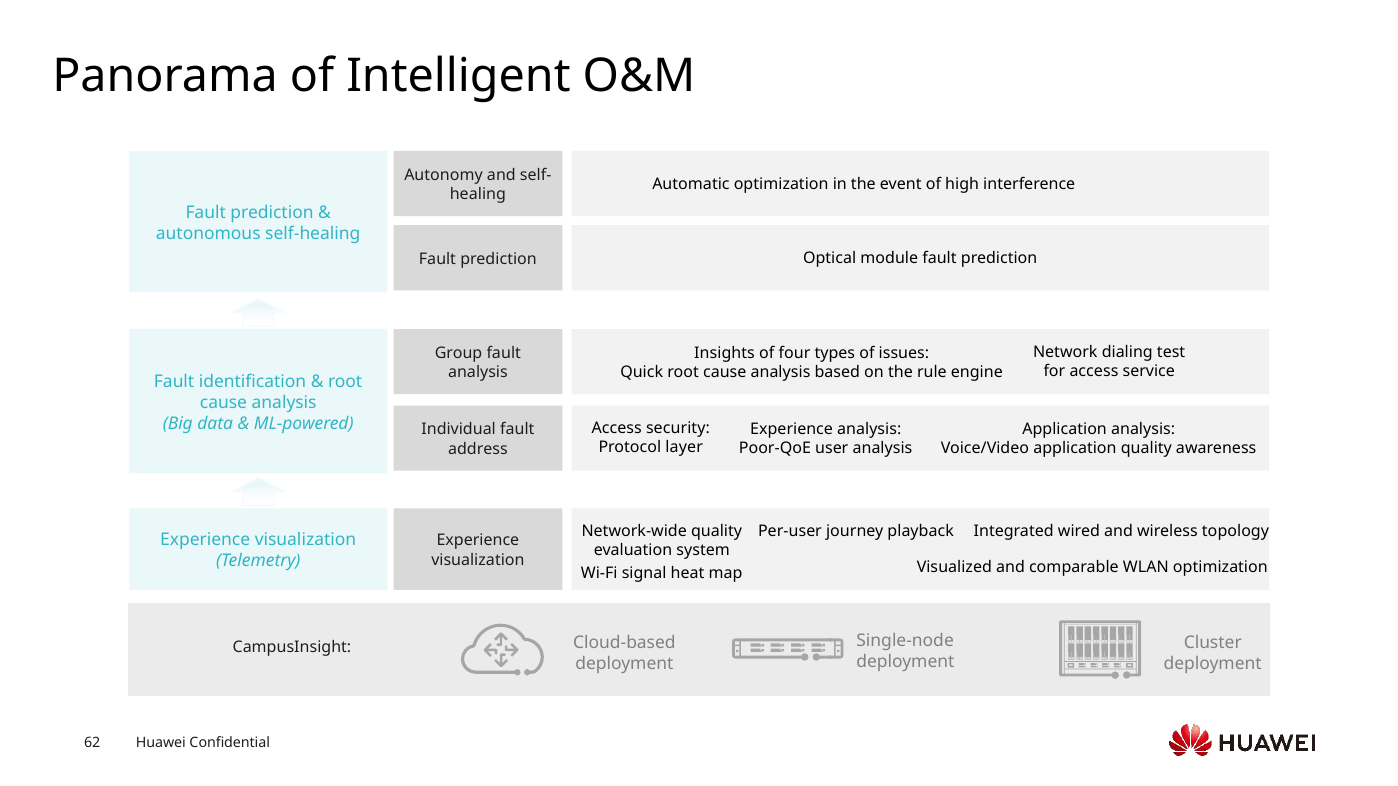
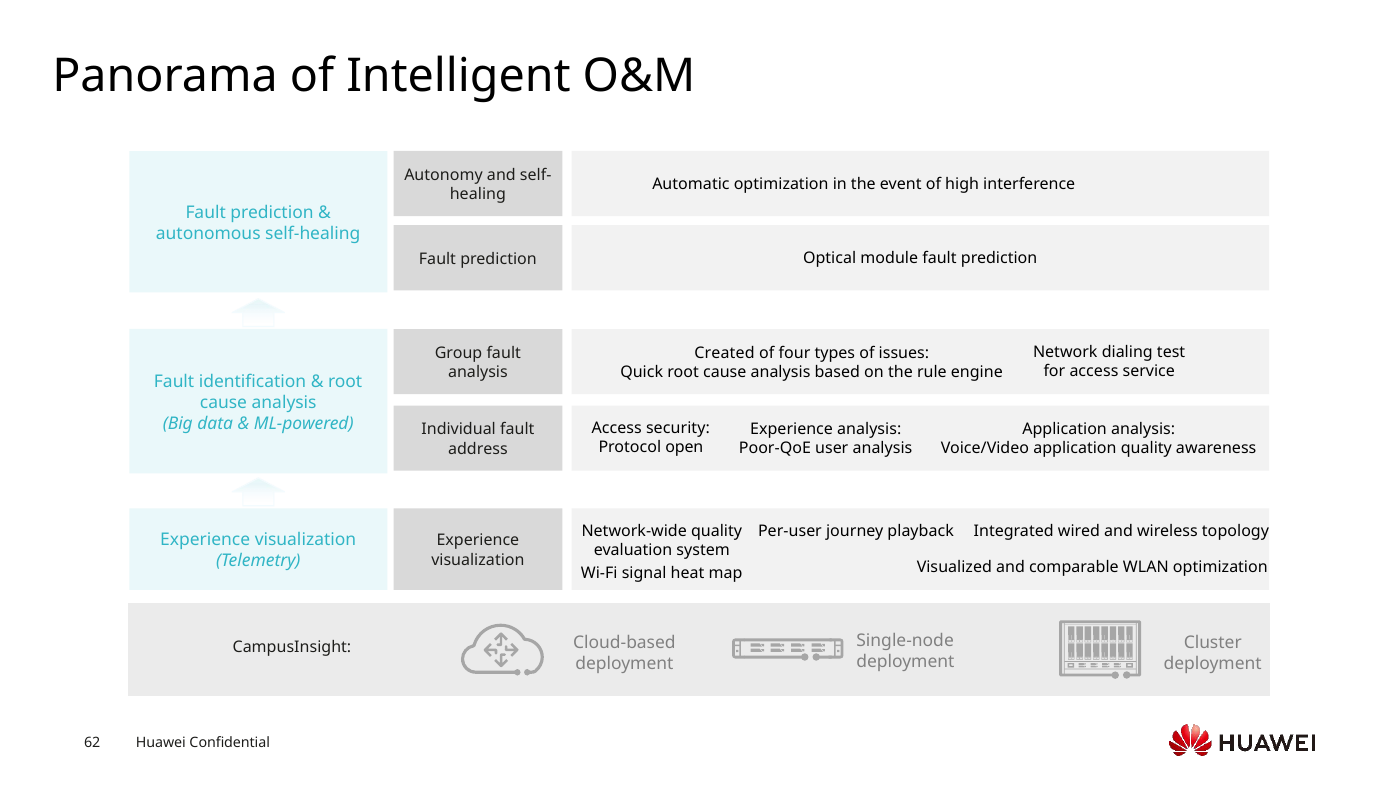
Insights: Insights -> Created
layer: layer -> open
